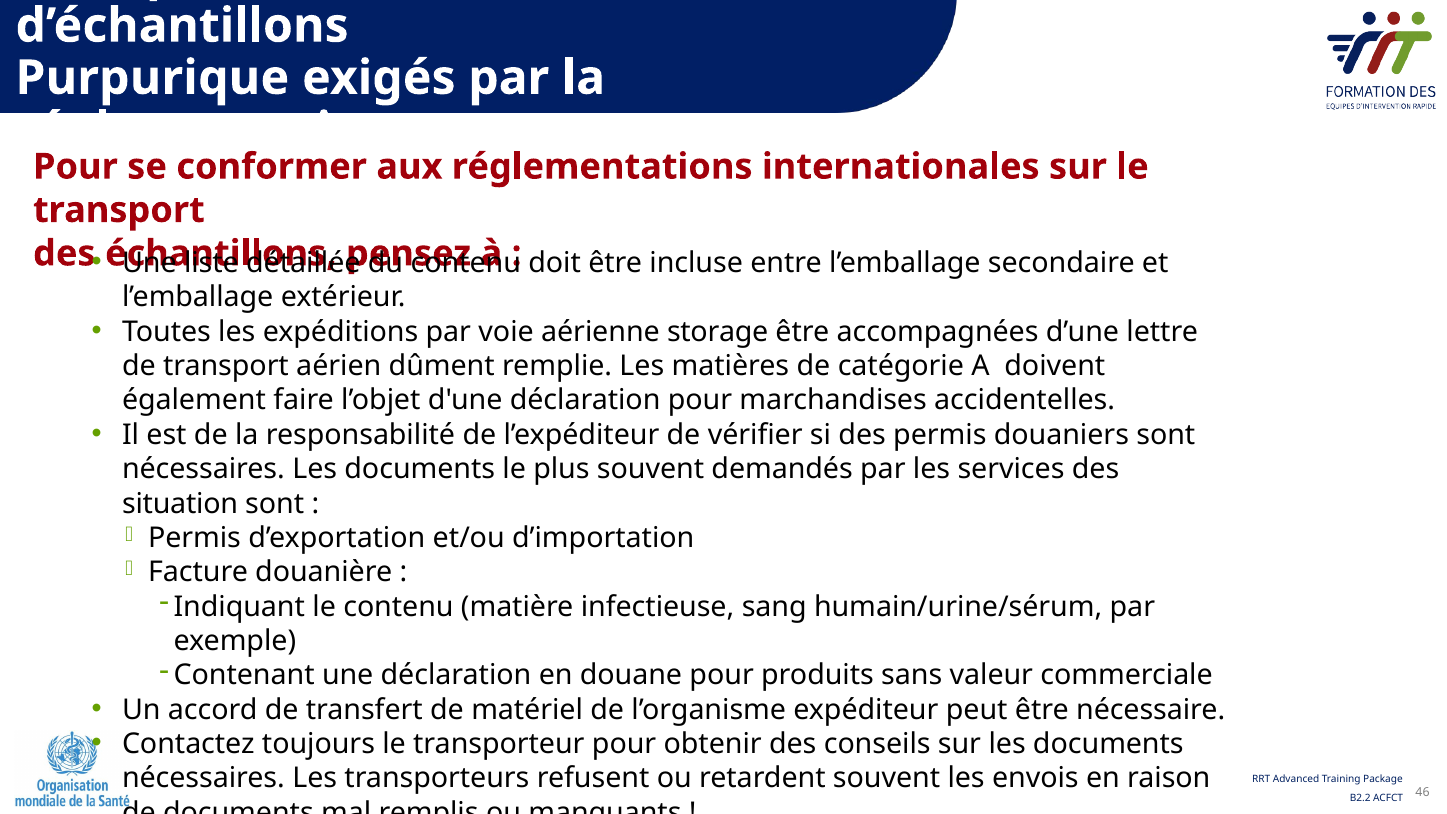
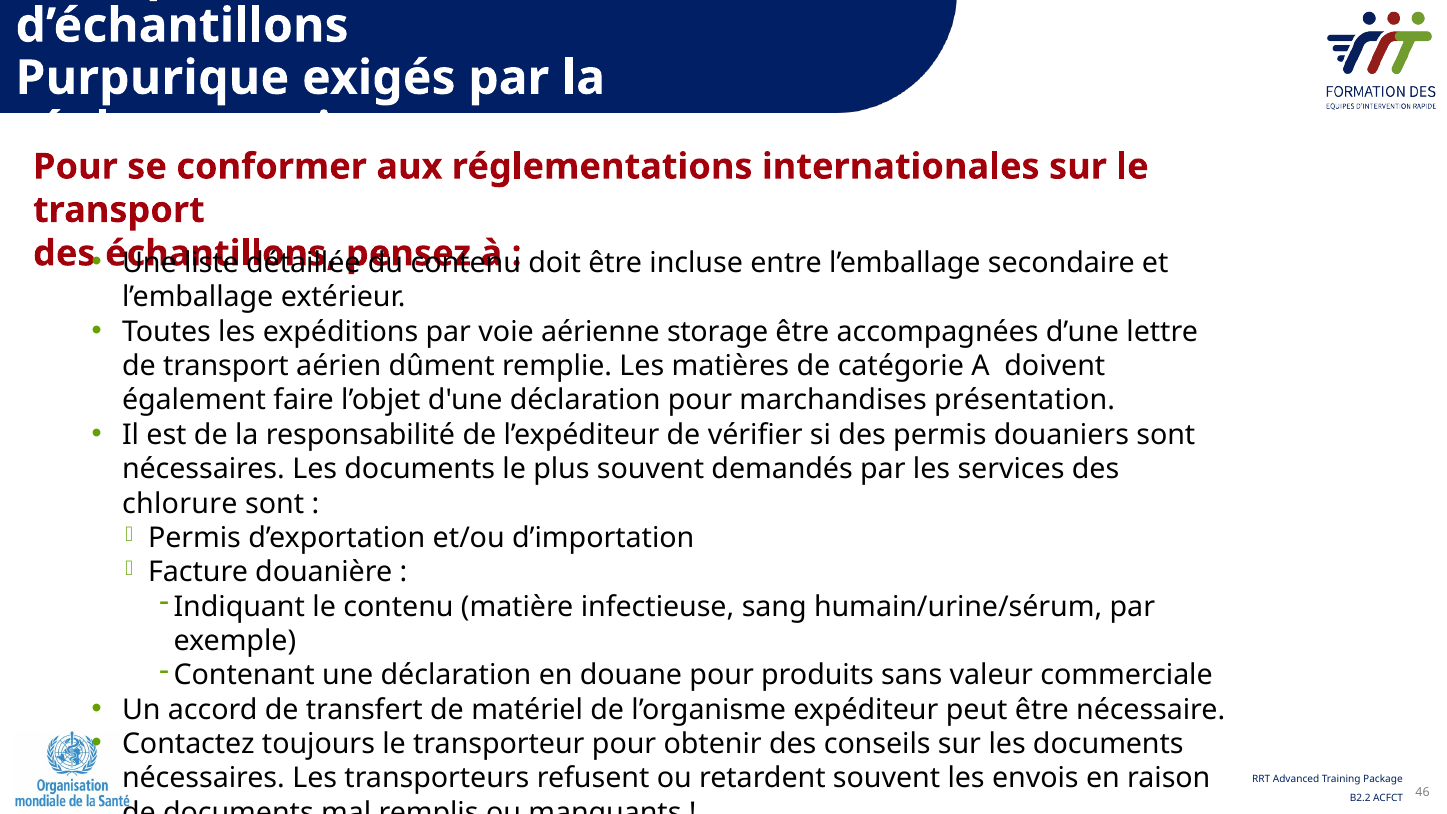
accidentelles: accidentelles -> présentation
situation: situation -> chlorure
